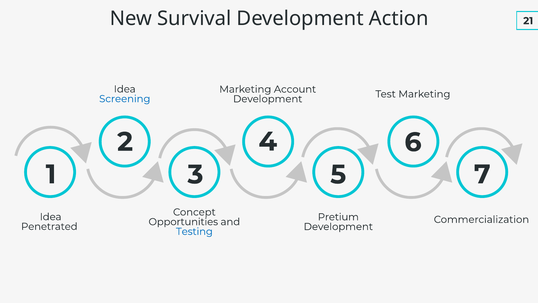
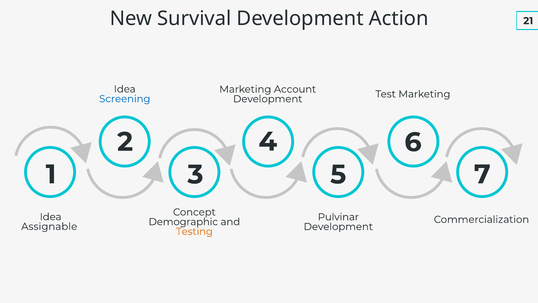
Pretium: Pretium -> Pulvinar
Opportunities: Opportunities -> Demographic
Penetrated: Penetrated -> Assignable
Testing colour: blue -> orange
